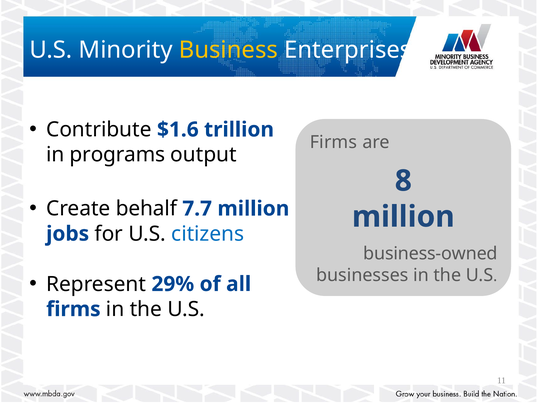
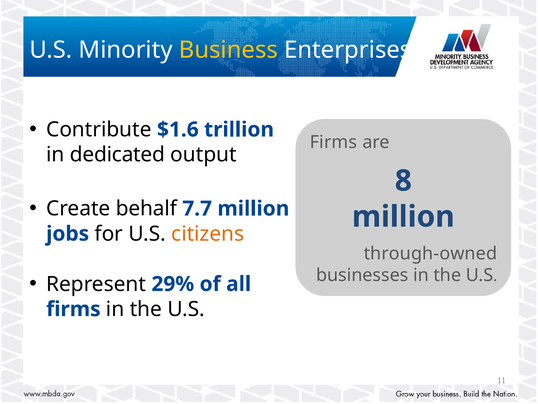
programs: programs -> dedicated
citizens colour: blue -> orange
business-owned: business-owned -> through-owned
